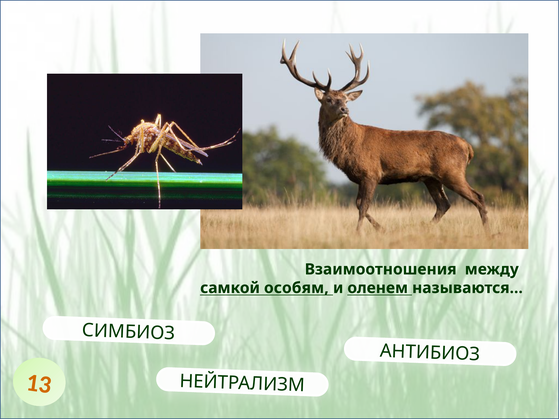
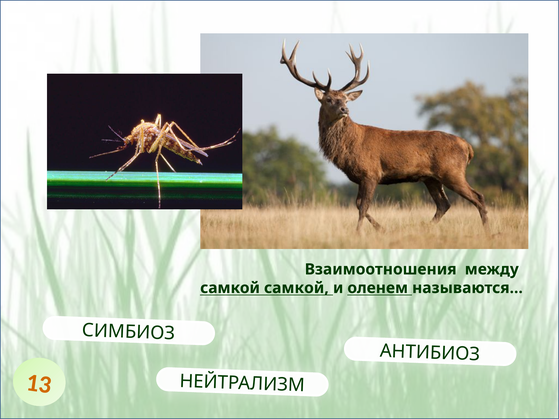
особям at (296, 288): особям -> самкой
